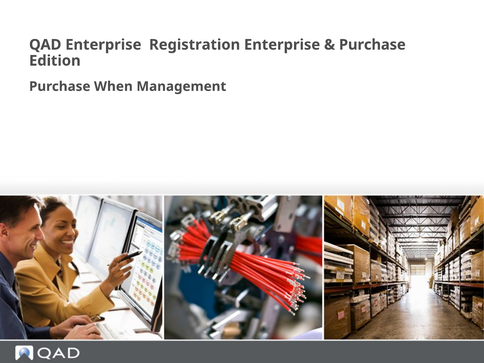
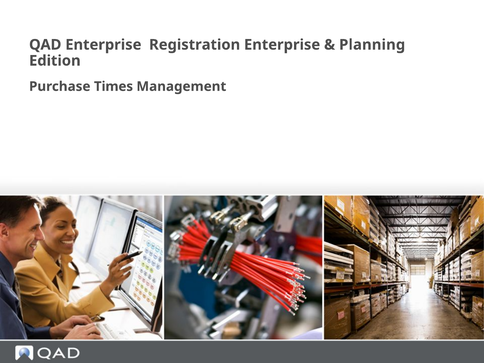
Purchase at (372, 45): Purchase -> Planning
When: When -> Times
